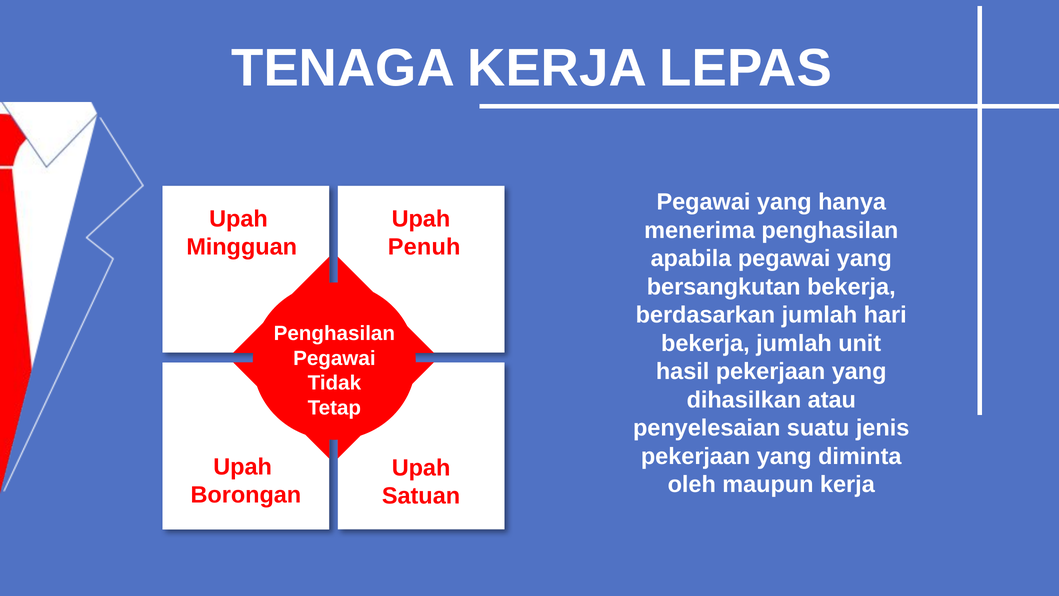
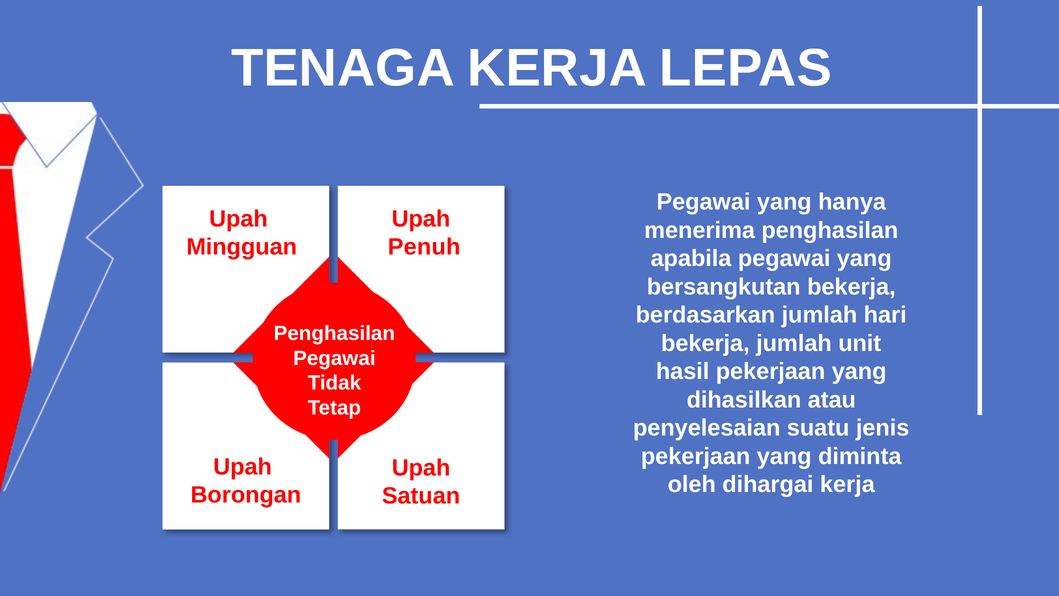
maupun: maupun -> dihargai
